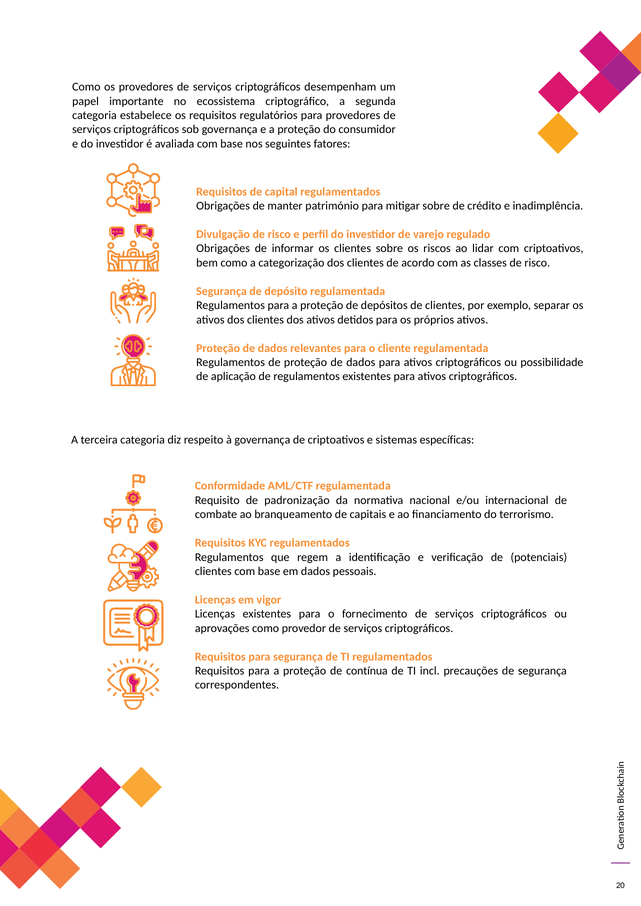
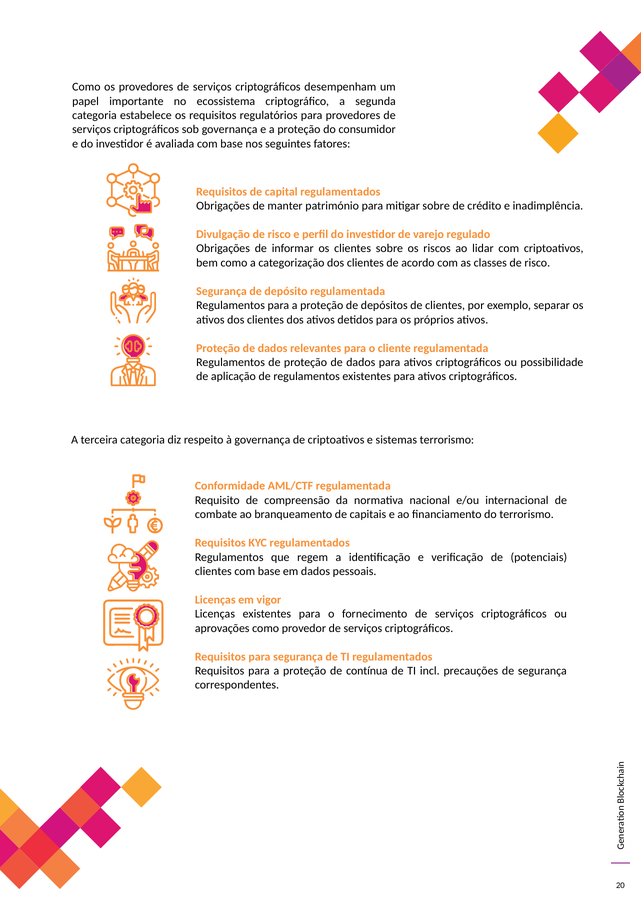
sistemas específicas: específicas -> terrorismo
padronização: padronização -> compreensão
